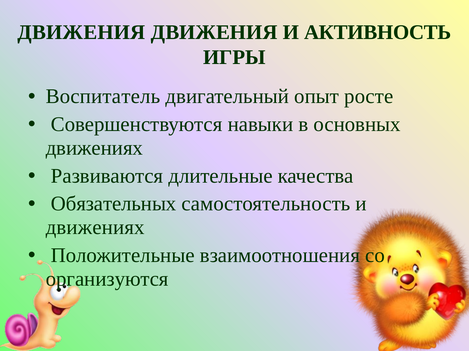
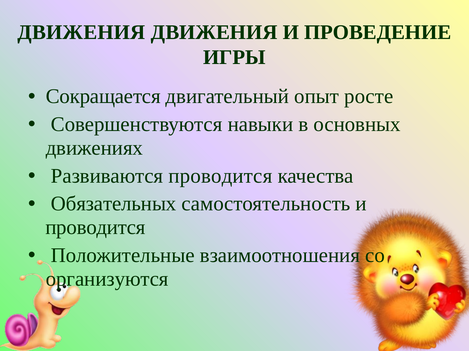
АКТИВНОСТЬ: АКТИВНОСТЬ -> ПРОВЕДЕНИЕ
Воспитатель: Воспитатель -> Сокращается
Развиваются длительные: длительные -> проводится
движениях at (95, 228): движениях -> проводится
